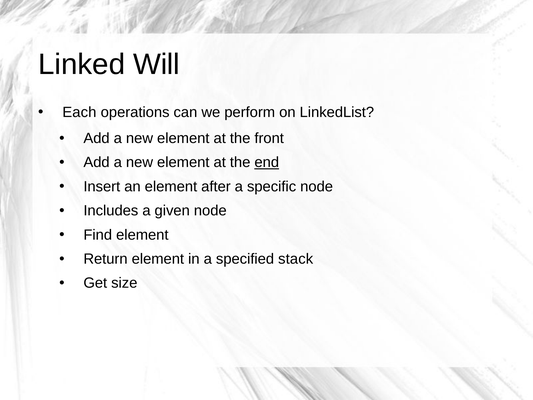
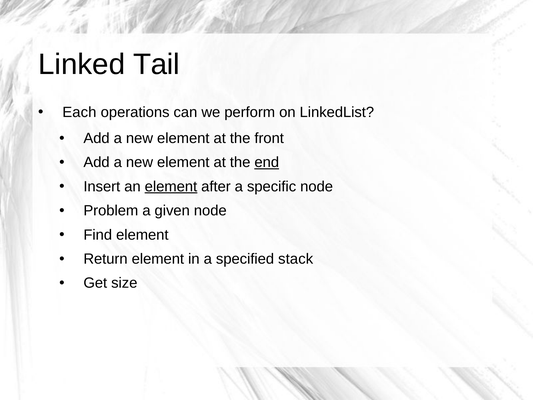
Will: Will -> Tail
element at (171, 186) underline: none -> present
Includes: Includes -> Problem
